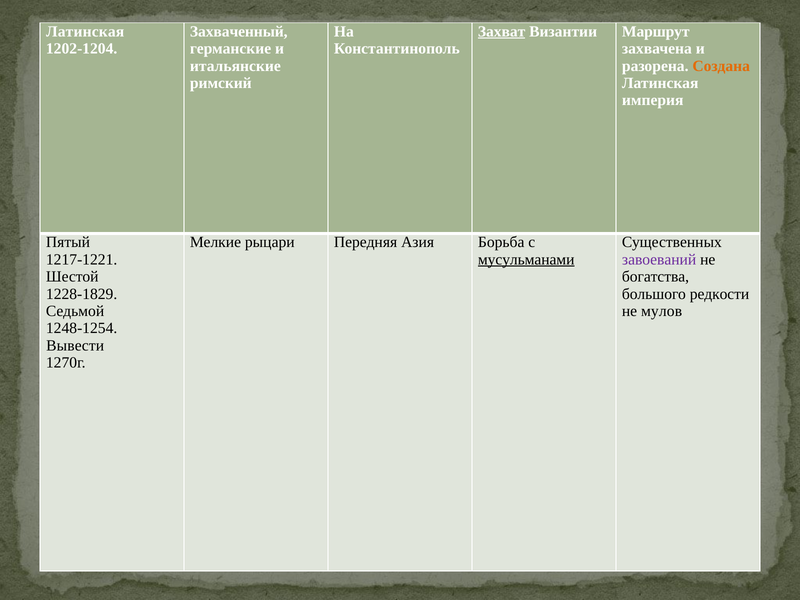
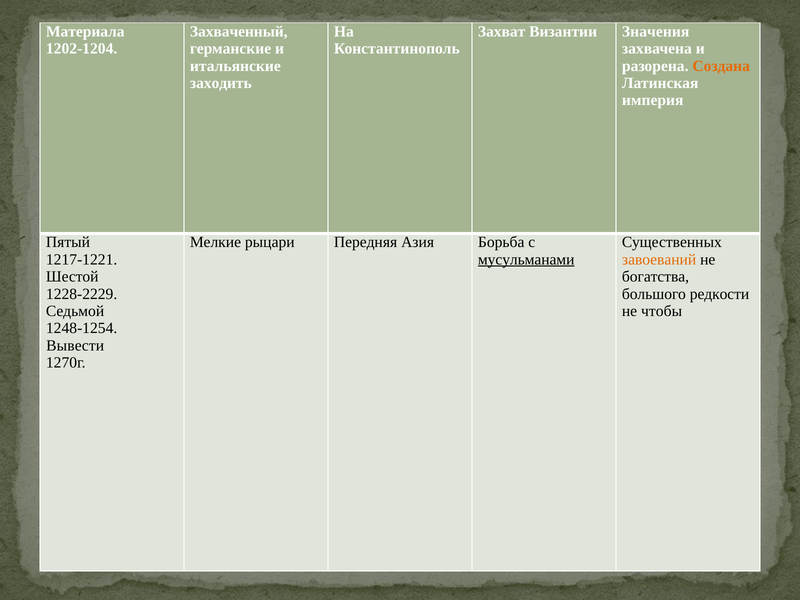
Латинская at (85, 31): Латинская -> Материала
Захват underline: present -> none
Маршрут: Маршрут -> Значения
римский: римский -> заходить
завоеваний colour: purple -> orange
1228-1829: 1228-1829 -> 1228-2229
мулов: мулов -> чтобы
